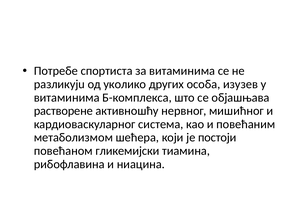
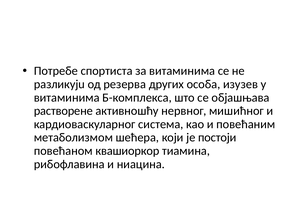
уколико: уколико -> резерва
гликемијски: гликемијски -> квашиоркор
